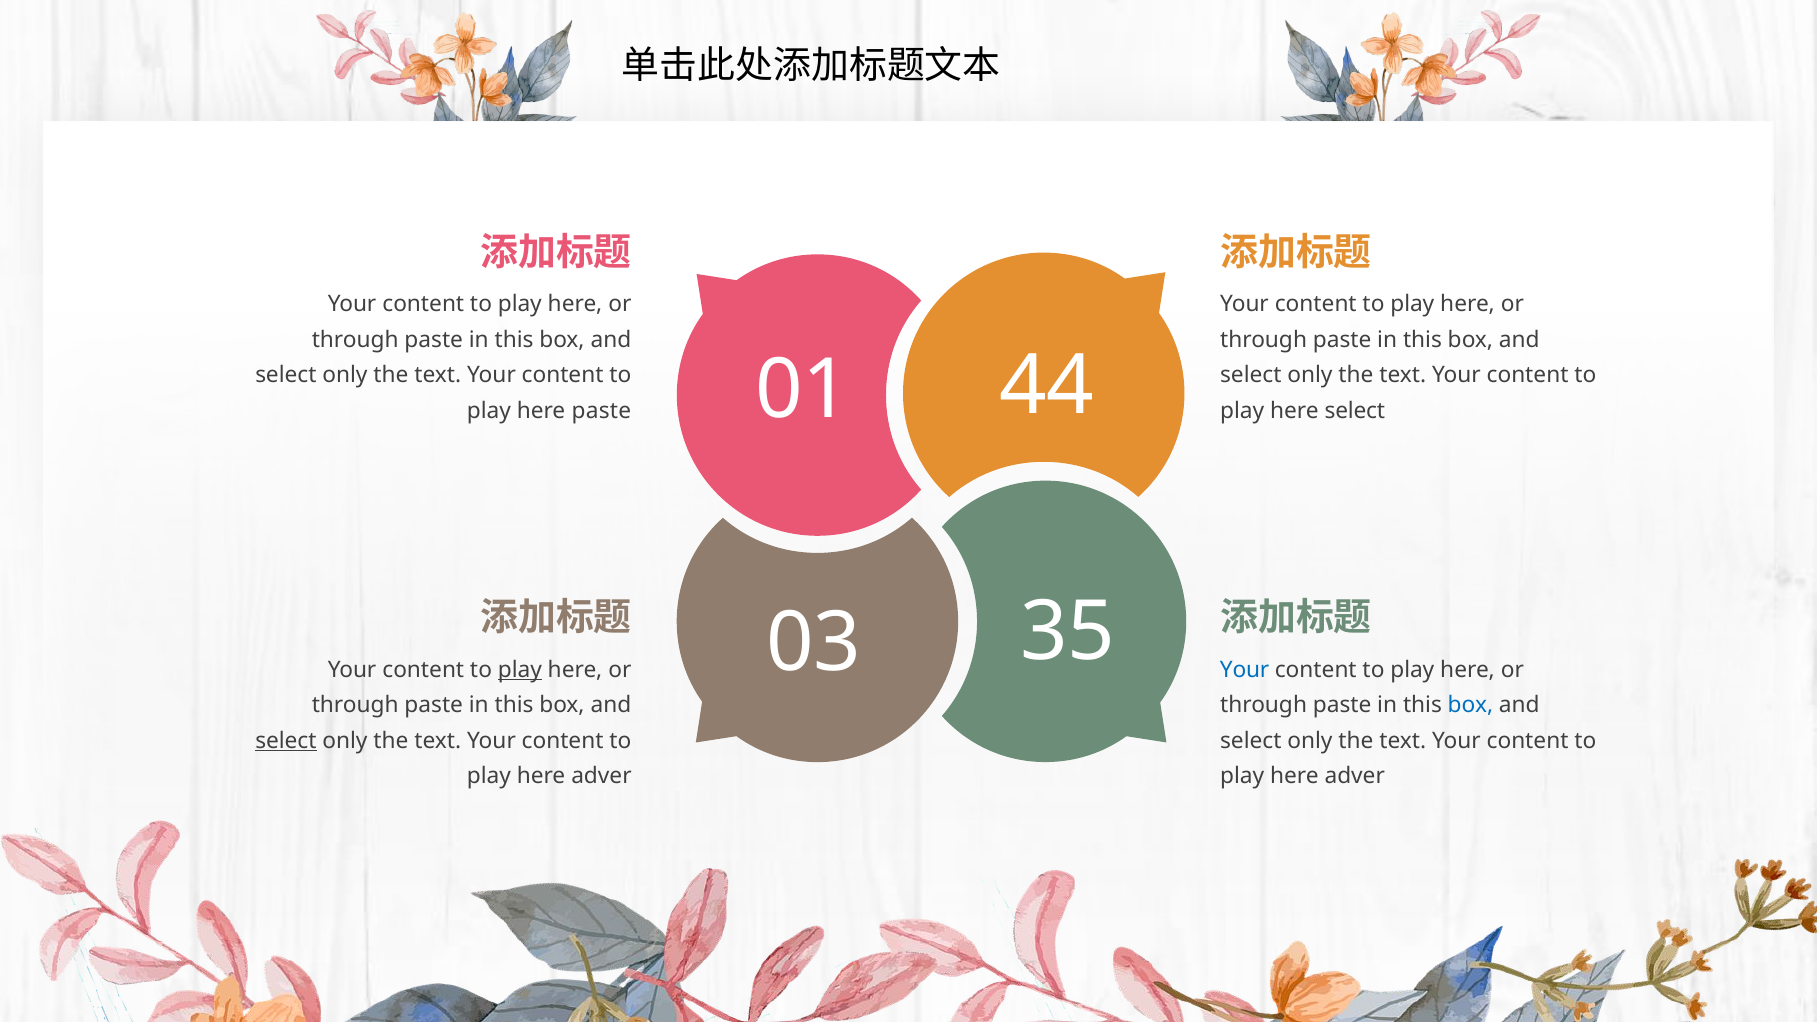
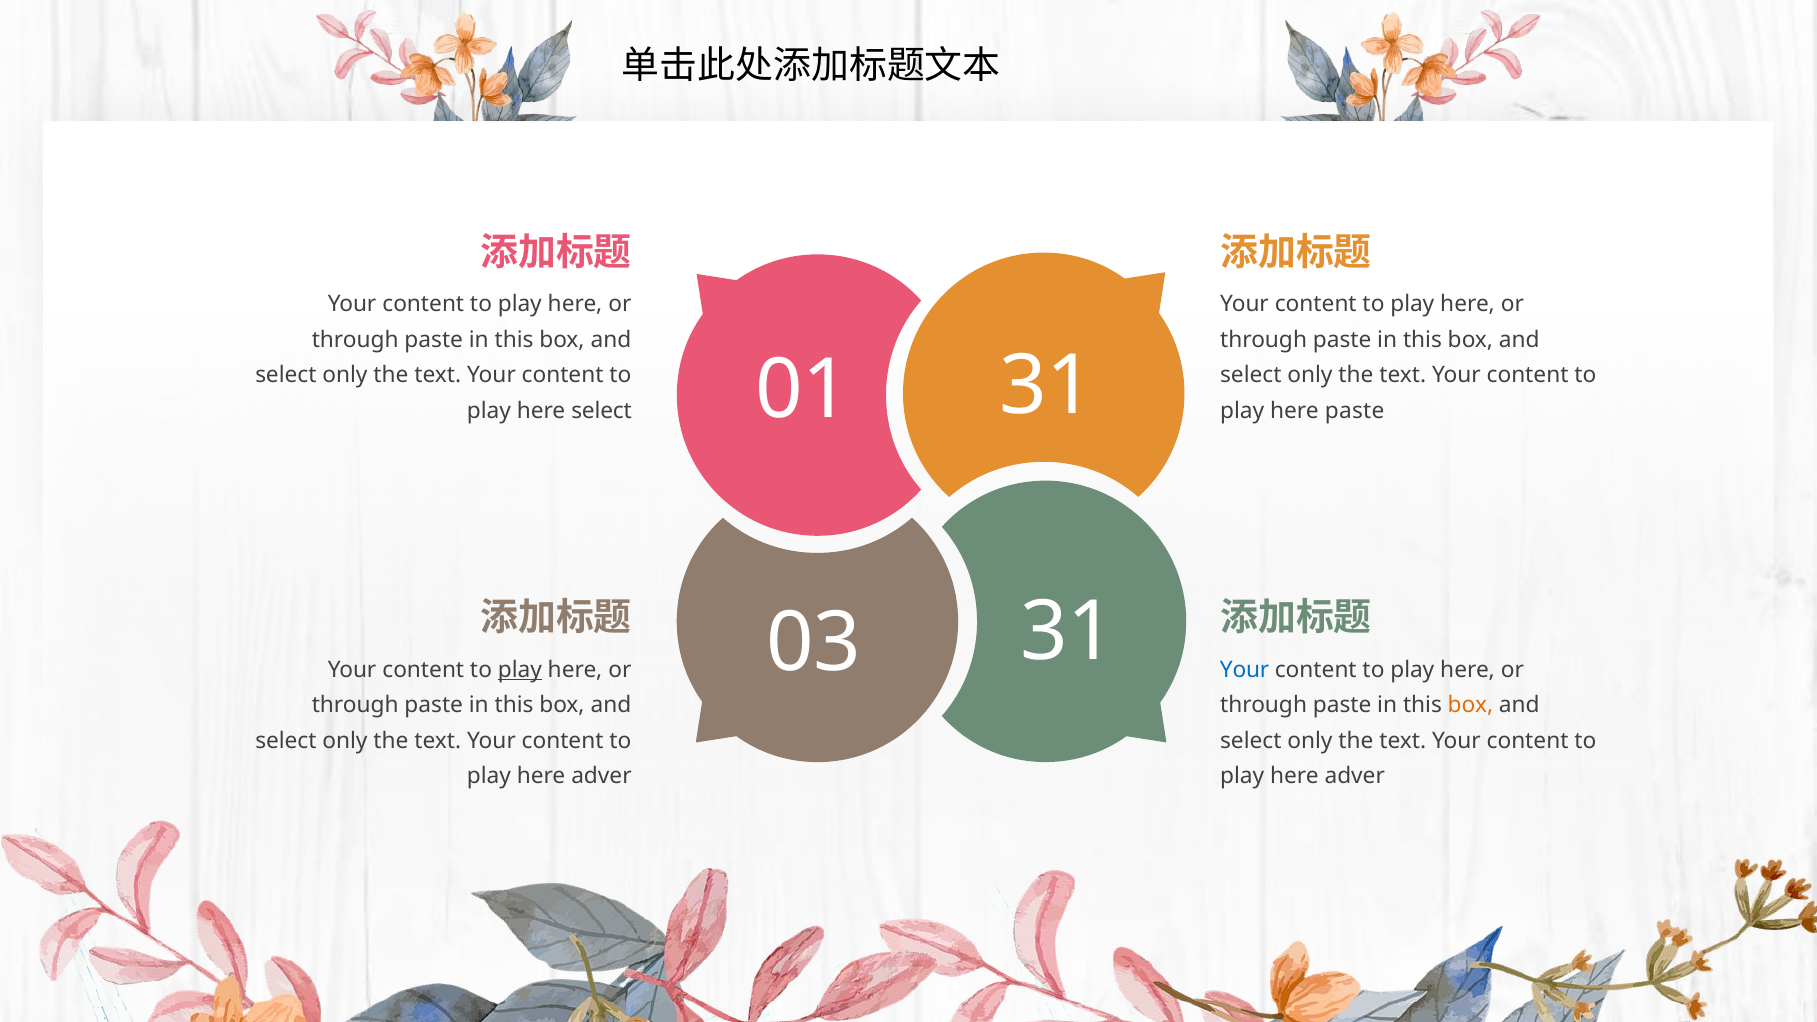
01 44: 44 -> 31
here paste: paste -> select
here select: select -> paste
03 35: 35 -> 31
box at (1470, 705) colour: blue -> orange
select at (286, 741) underline: present -> none
